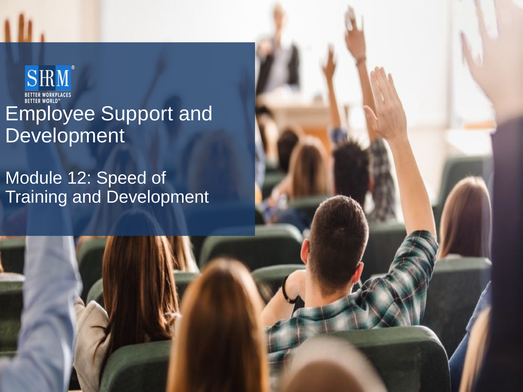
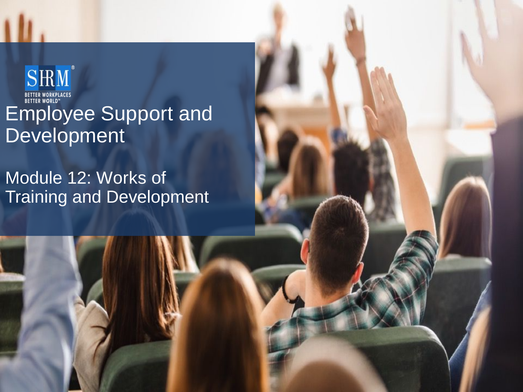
Speed: Speed -> Works
